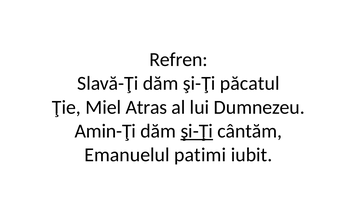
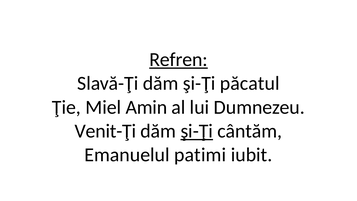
Refren underline: none -> present
Atras: Atras -> Amin
Amin-Ţi: Amin-Ţi -> Venit-Ţi
